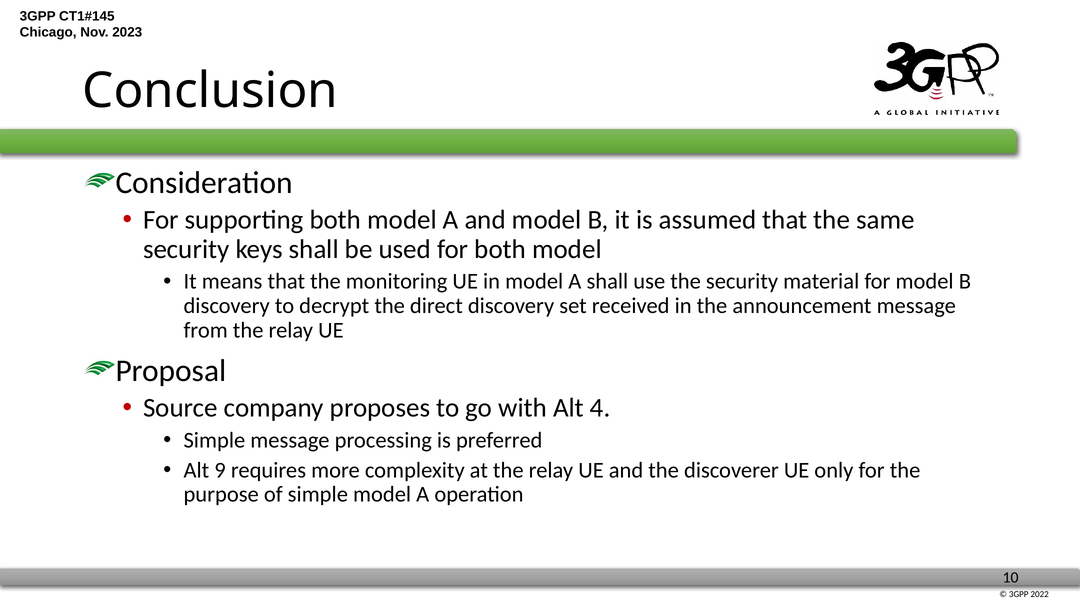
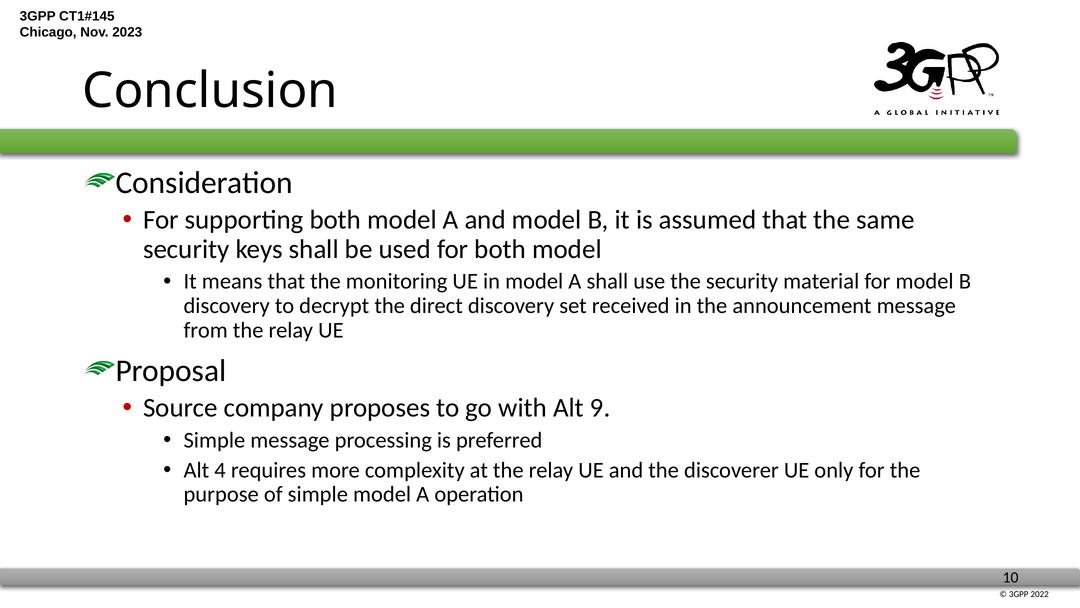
4: 4 -> 9
9: 9 -> 4
